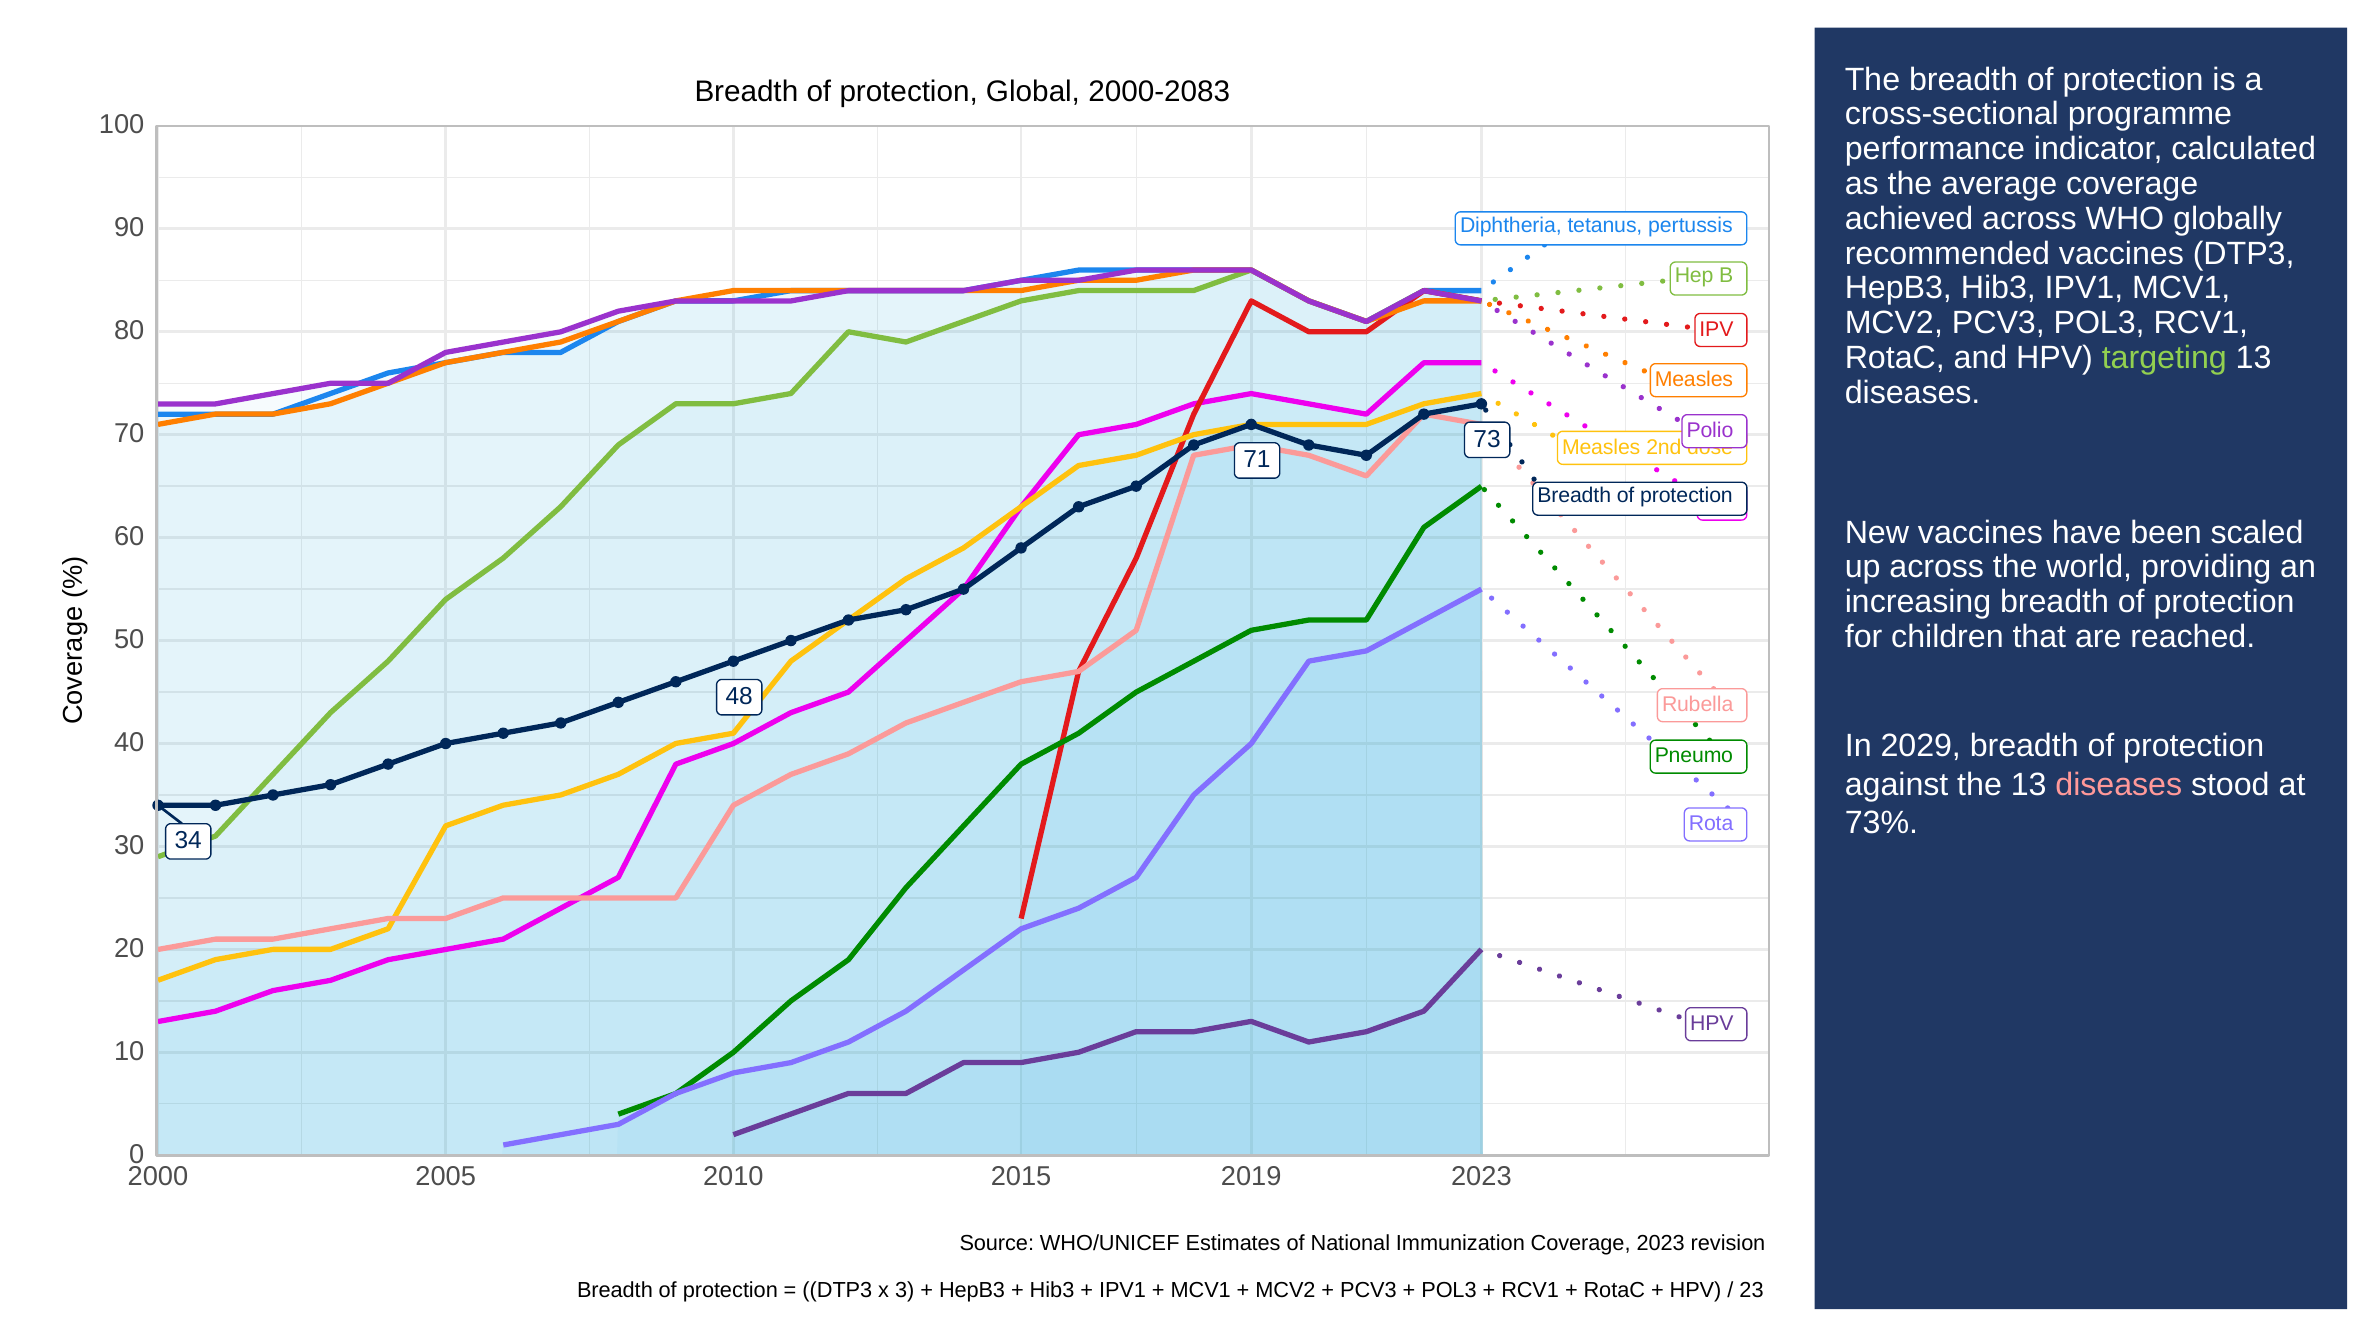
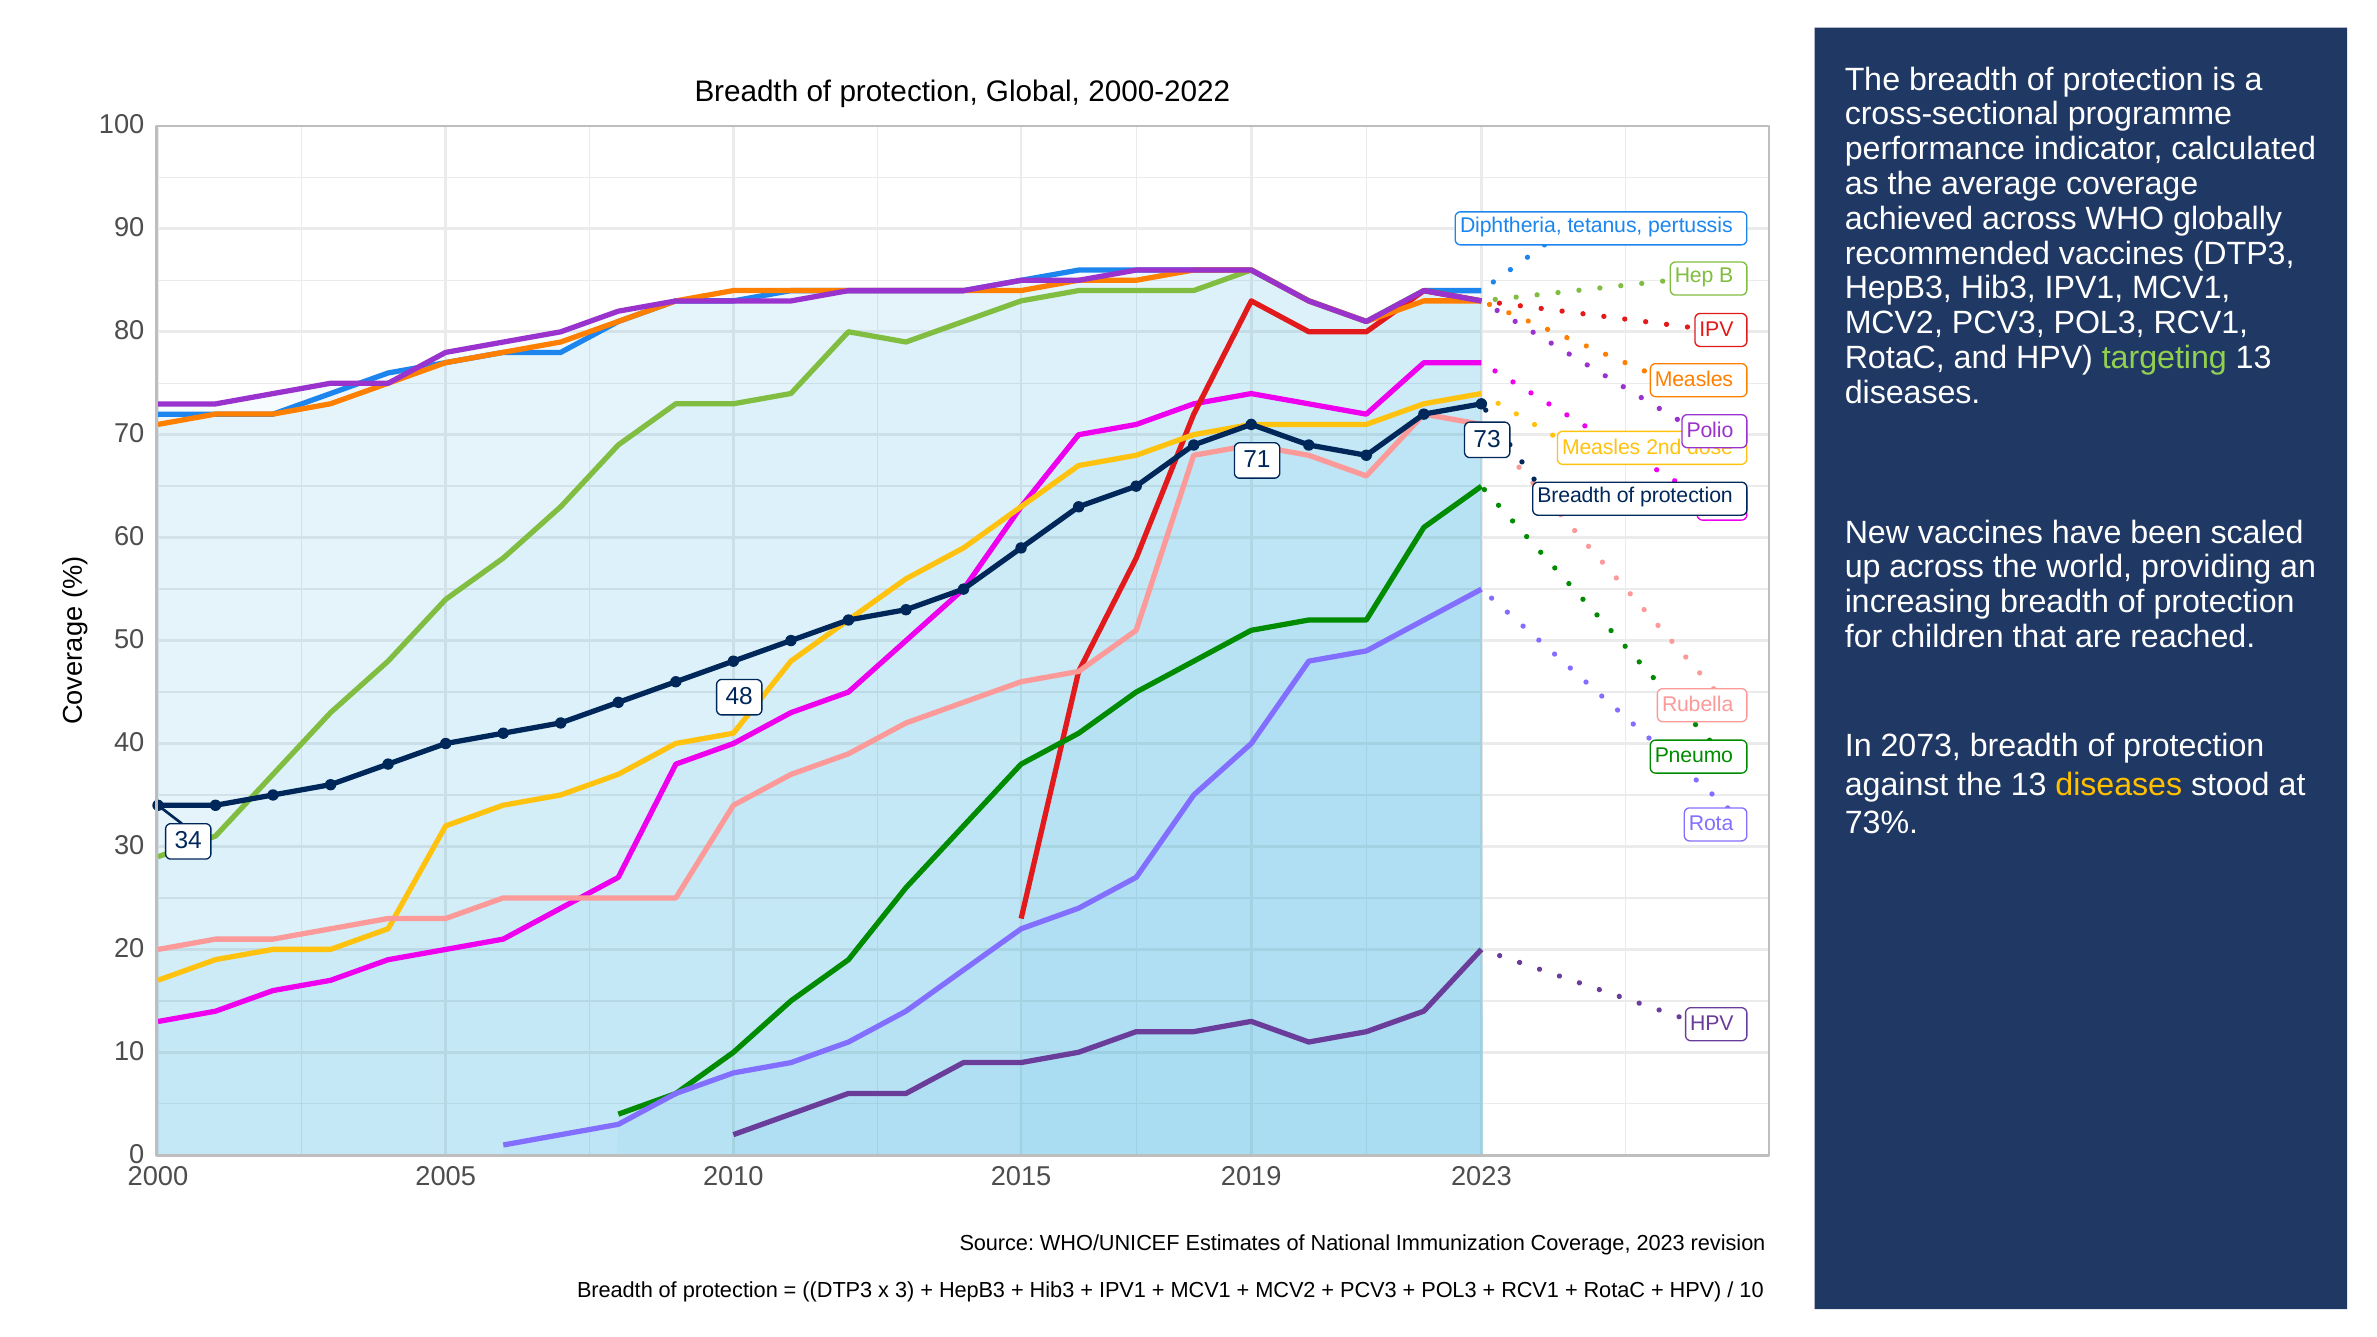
2000-2083: 2000-2083 -> 2000-2022
2029: 2029 -> 2073
diseases at (2119, 785) colour: pink -> yellow
23 at (1752, 1290): 23 -> 10
